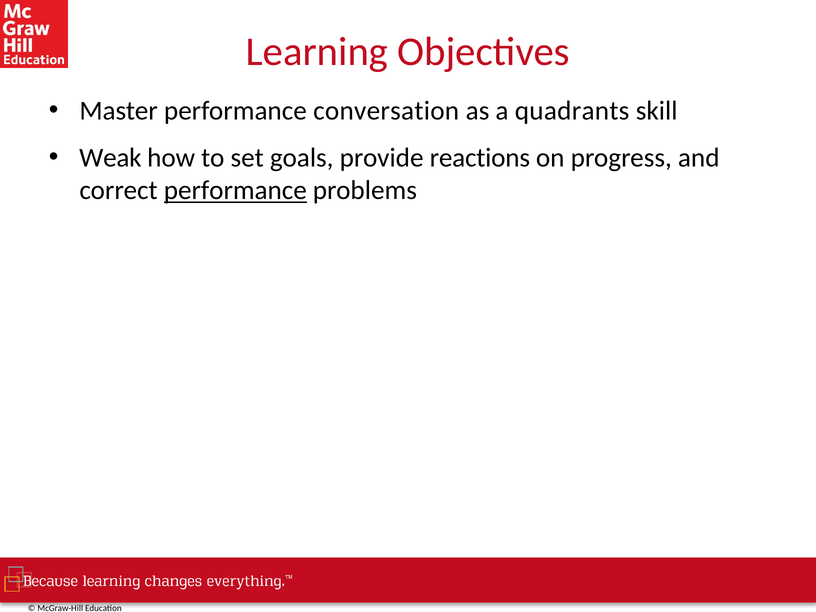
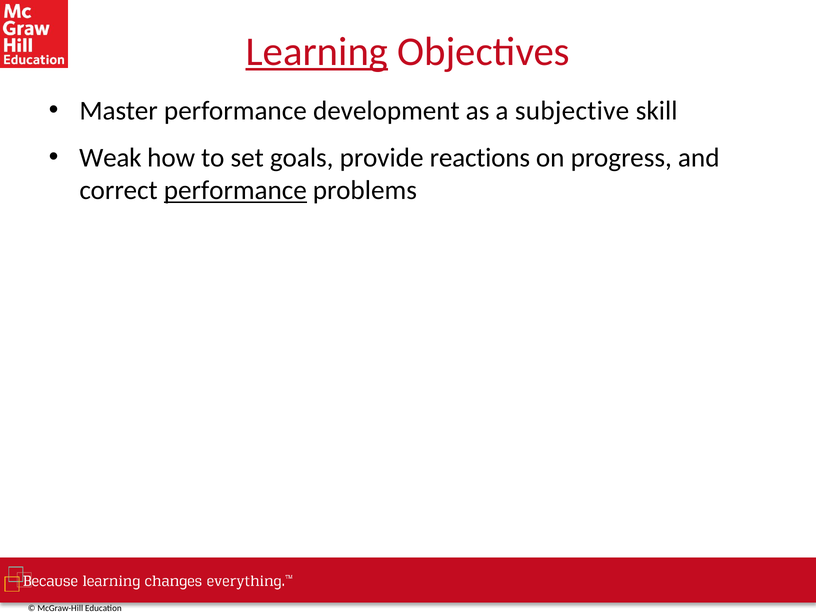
Learning underline: none -> present
conversation: conversation -> development
quadrants: quadrants -> subjective
